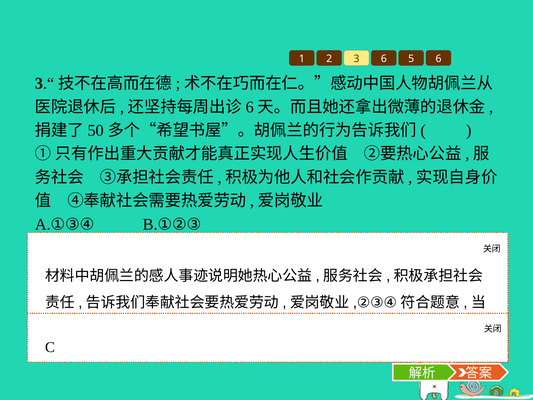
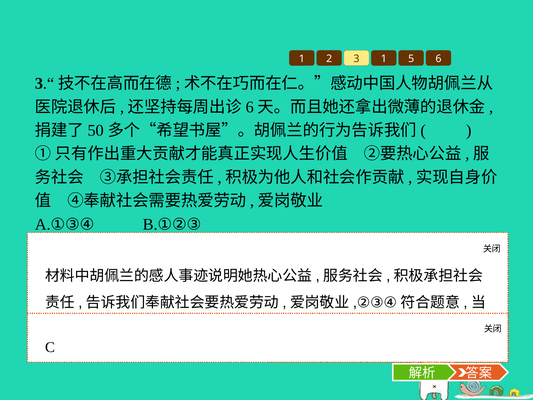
3 6: 6 -> 1
